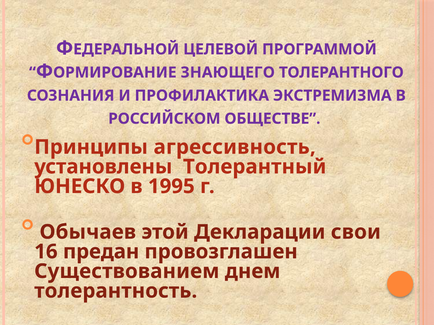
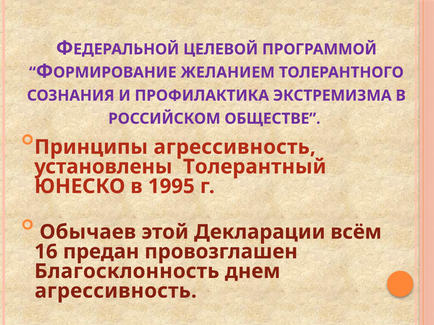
ЗНАЮЩЕГО: ЗНАЮЩЕГО -> ЖЕЛАНИЕМ
свои: свои -> всём
Существованием: Существованием -> Благосклонность
толерантность at (116, 291): толерантность -> агрессивность
